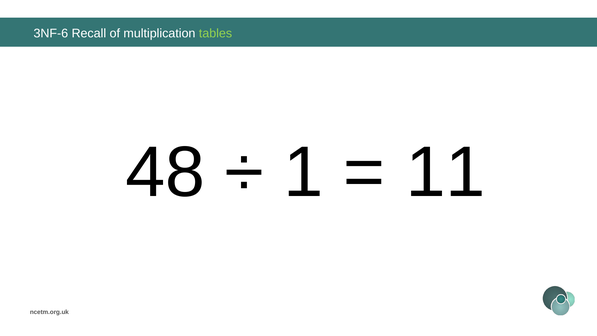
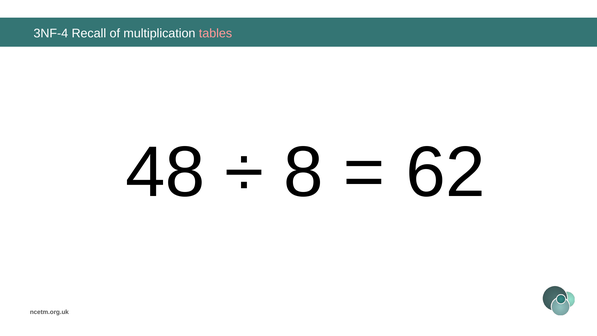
3NF-6: 3NF-6 -> 3NF-4
tables colour: light green -> pink
1: 1 -> 8
11: 11 -> 62
